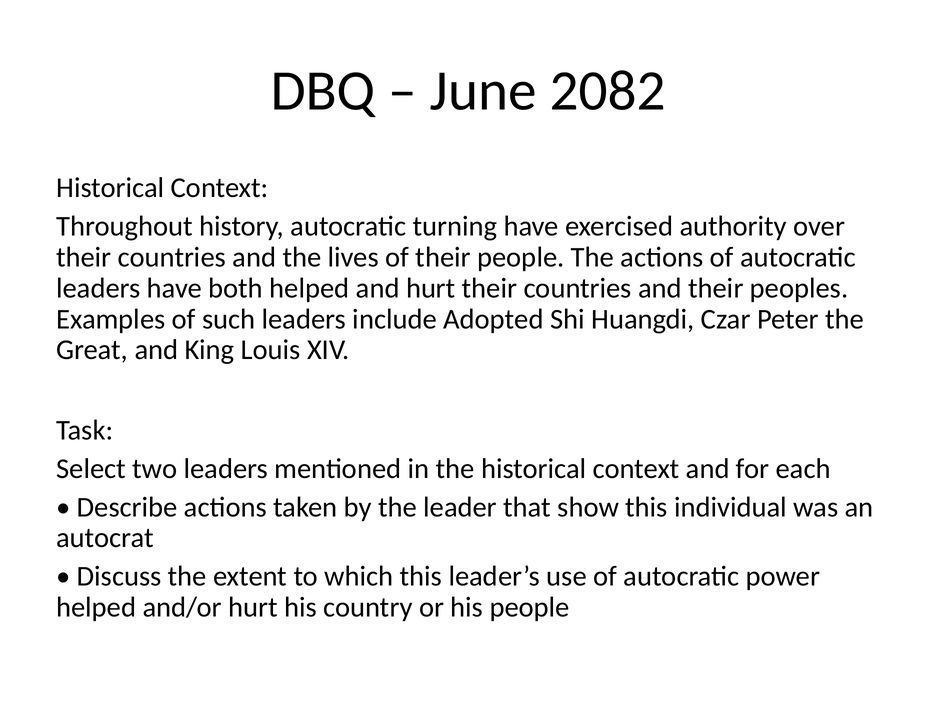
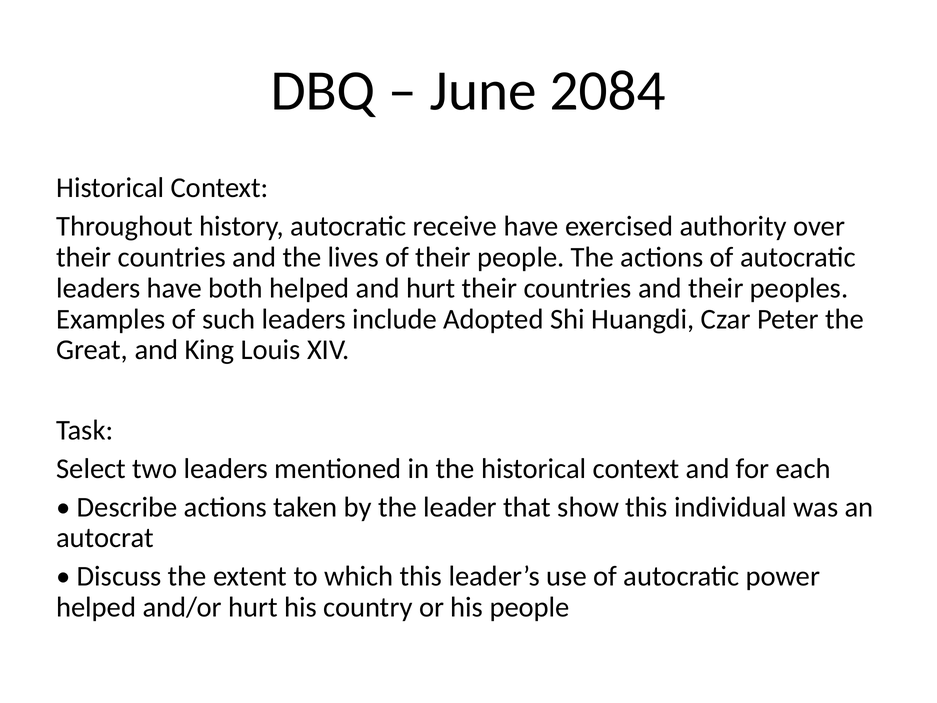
2082: 2082 -> 2084
turning: turning -> receive
